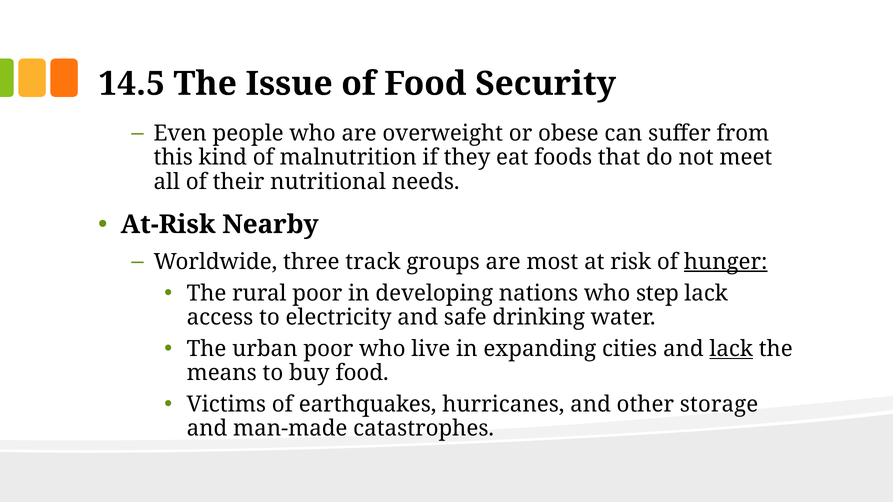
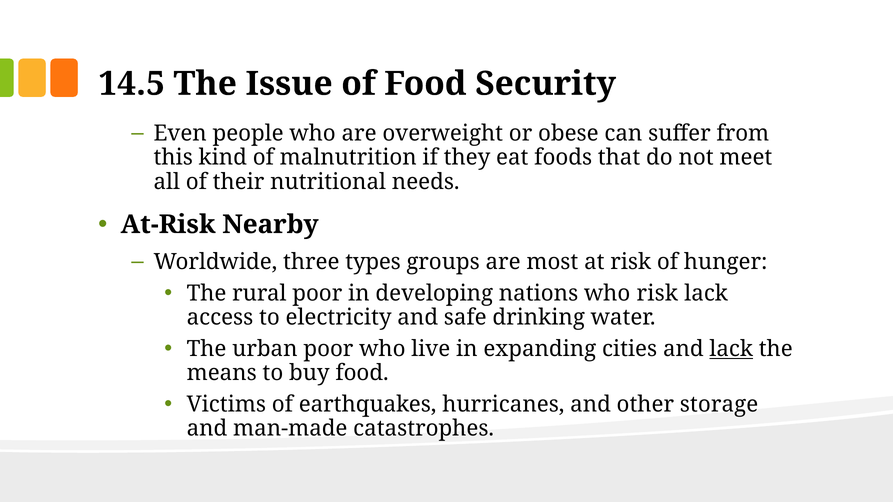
track: track -> types
hunger underline: present -> none
who step: step -> risk
